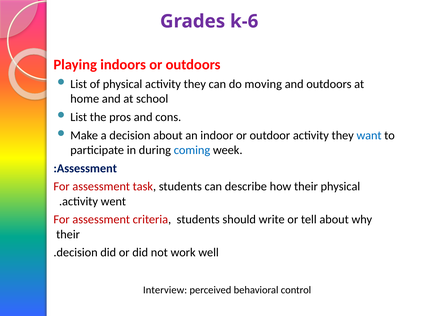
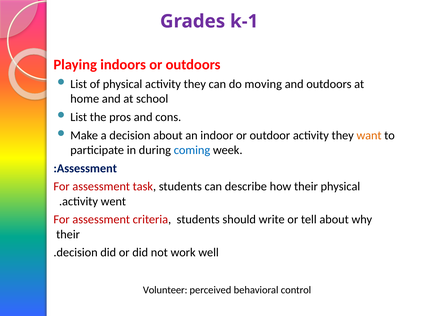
k-6: k-6 -> k-1
want colour: blue -> orange
Interview: Interview -> Volunteer
